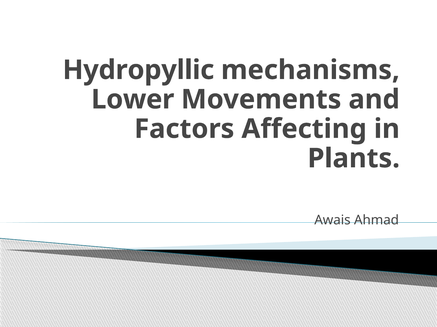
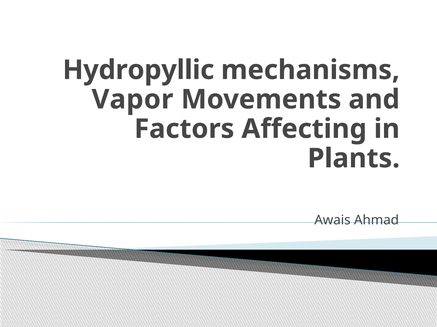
Lower: Lower -> Vapor
